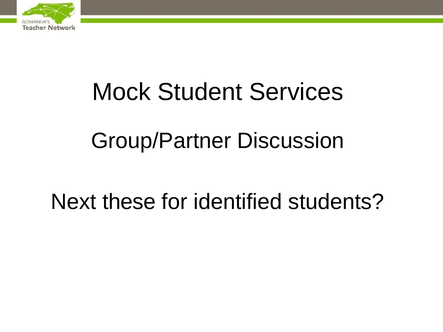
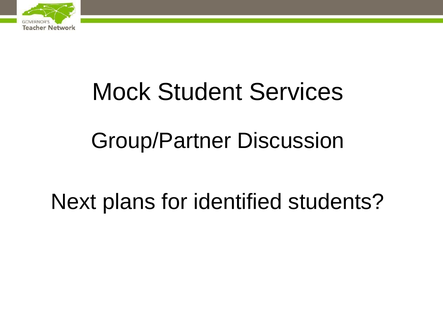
these: these -> plans
